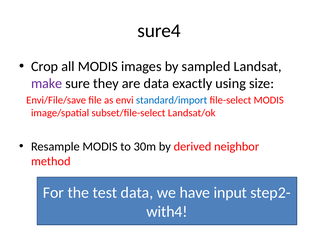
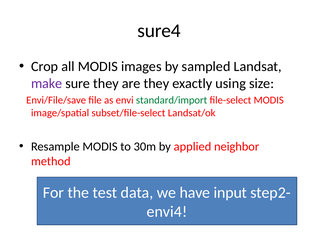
are data: data -> they
standard/import colour: blue -> green
derived: derived -> applied
with4: with4 -> envi4
